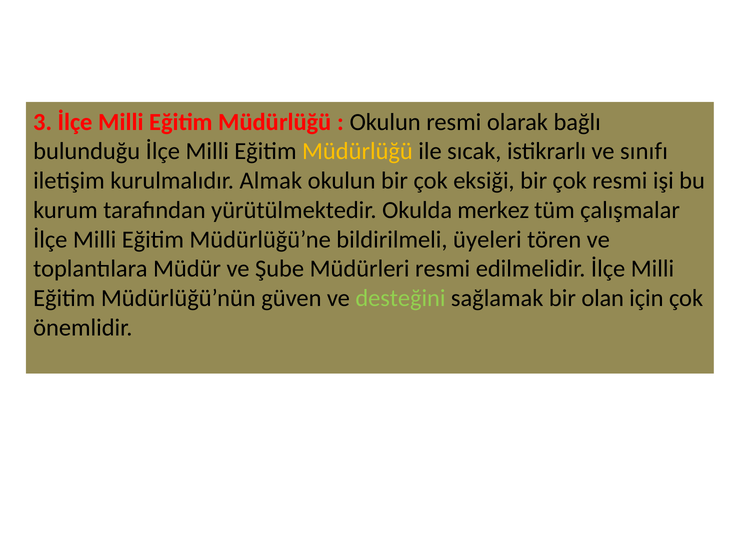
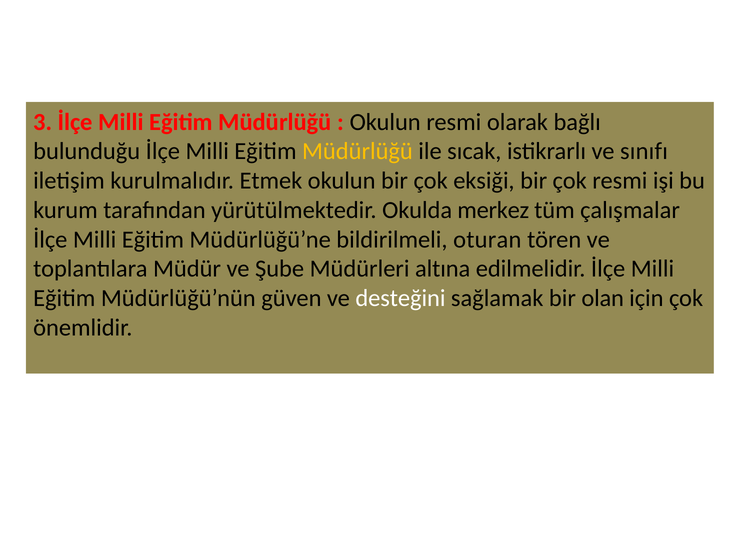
Almak: Almak -> Etmek
üyeleri: üyeleri -> oturan
Müdürleri resmi: resmi -> altına
desteğini colour: light green -> white
